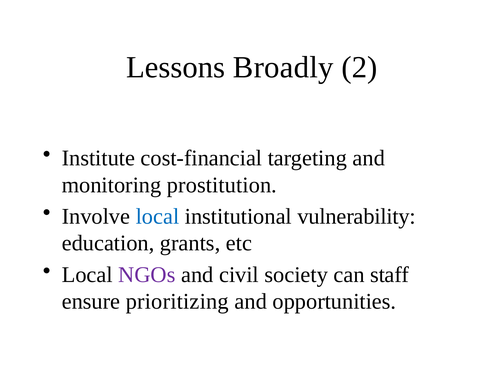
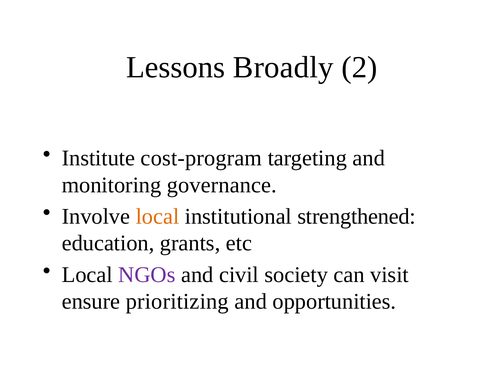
cost-financial: cost-financial -> cost-program
prostitution: prostitution -> governance
local at (158, 216) colour: blue -> orange
vulnerability: vulnerability -> strengthened
staff: staff -> visit
